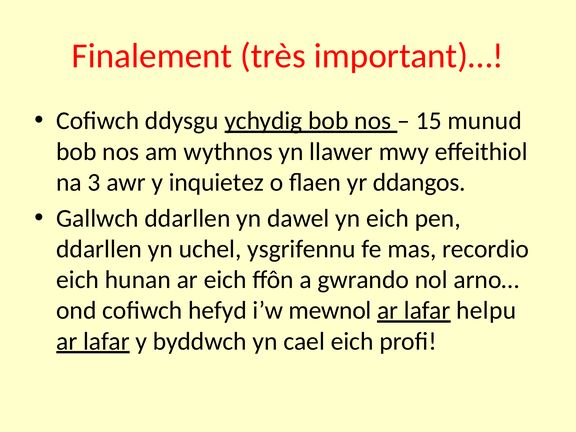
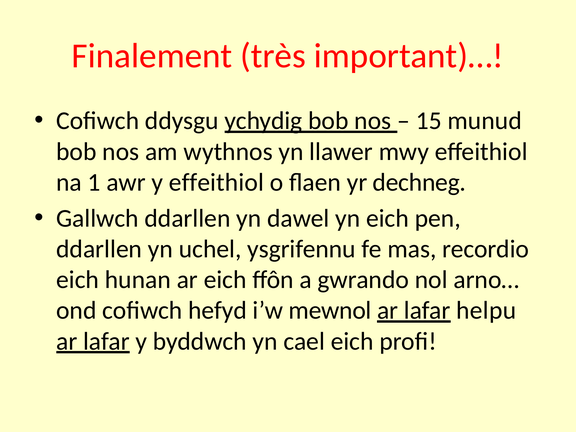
3: 3 -> 1
y inquietez: inquietez -> effeithiol
ddangos: ddangos -> dechneg
